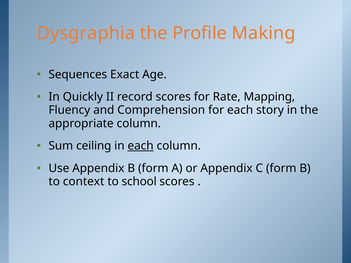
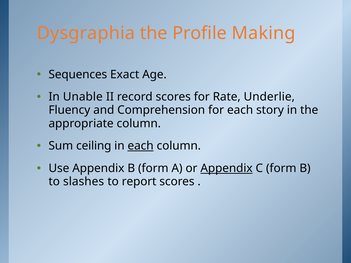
Quickly: Quickly -> Unable
Mapping: Mapping -> Underlie
Appendix at (227, 168) underline: none -> present
context: context -> slashes
school: school -> report
